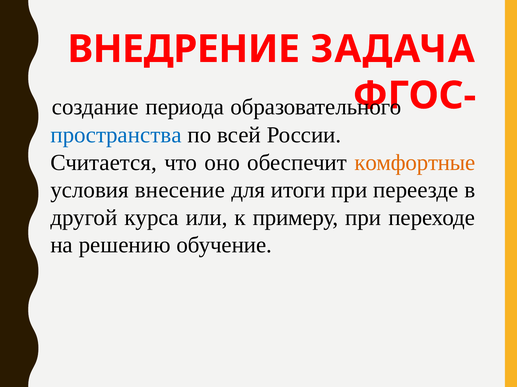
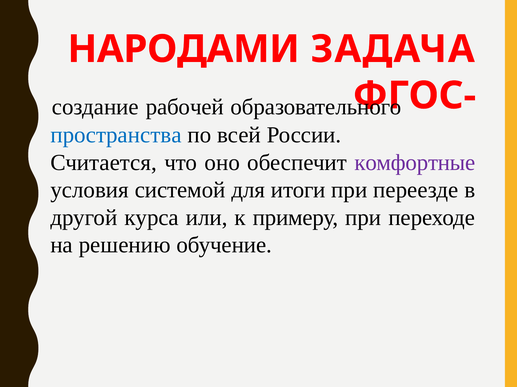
ВНЕДРЕНИЕ: ВНЕДРЕНИЕ -> НАРОДАМИ
периода: периода -> рабочей
комфортные colour: orange -> purple
внесение: внесение -> системой
